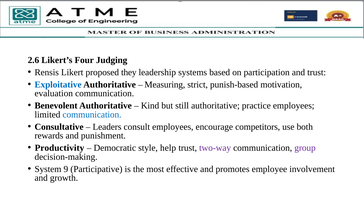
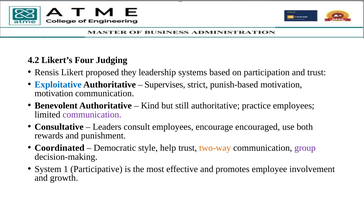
2.6: 2.6 -> 4.2
Measuring: Measuring -> Supervises
evaluation at (54, 93): evaluation -> motivation
communication at (92, 114) colour: blue -> purple
competitors: competitors -> encouraged
Productivity: Productivity -> Coordinated
two-way colour: purple -> orange
9: 9 -> 1
